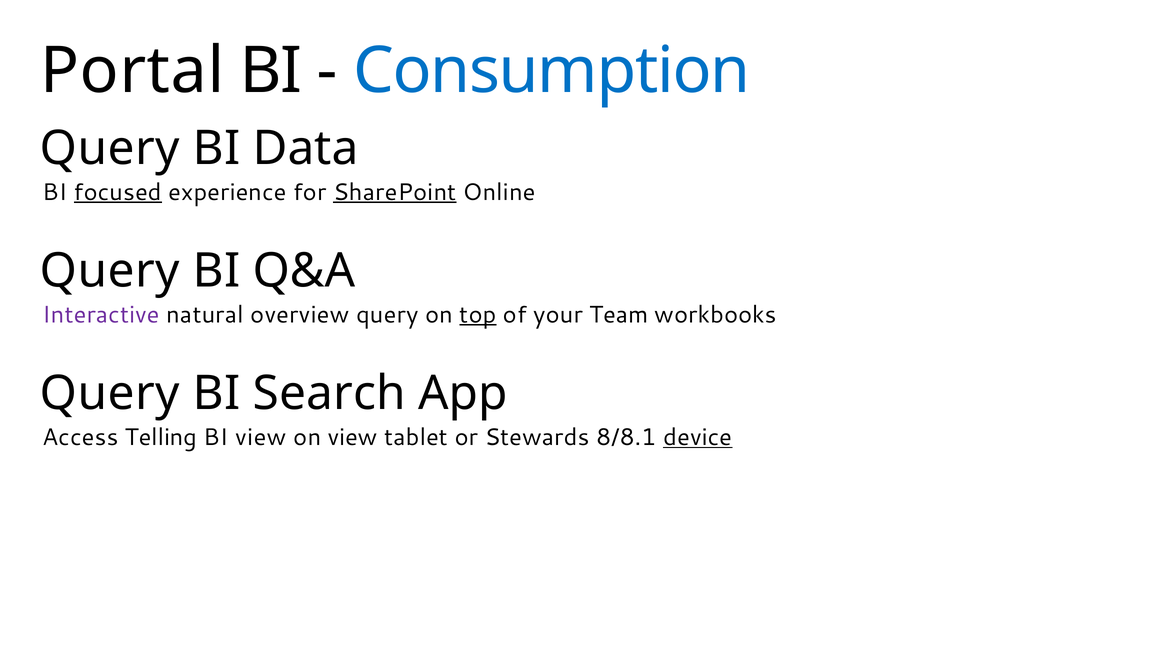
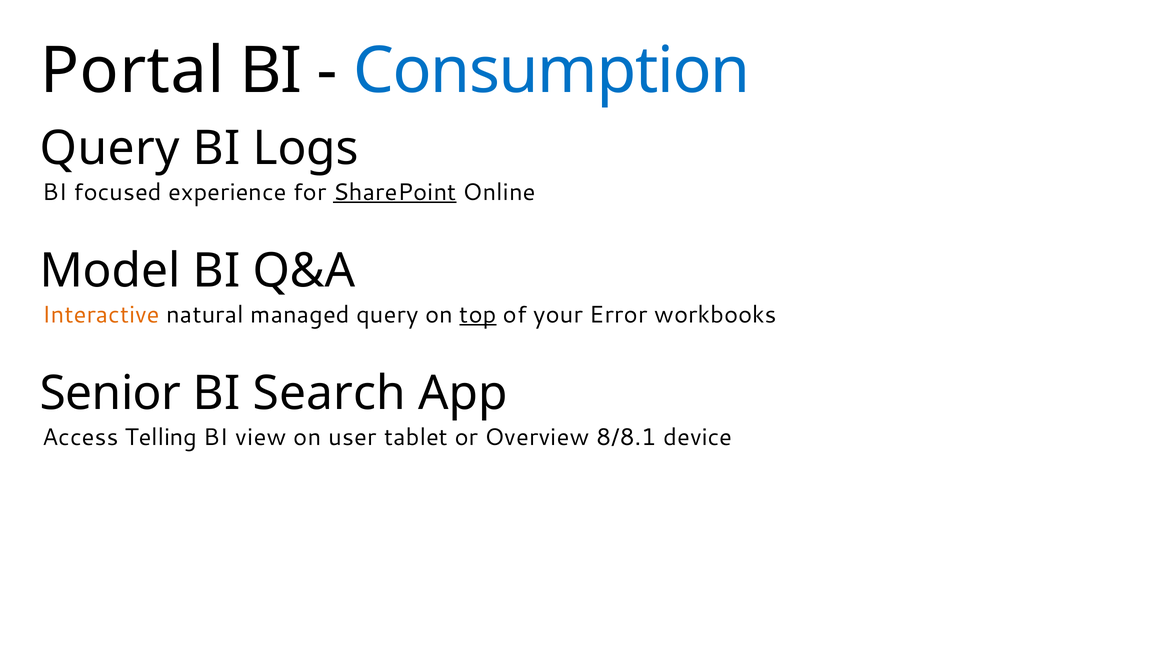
Data: Data -> Logs
focused underline: present -> none
Query at (110, 271): Query -> Model
Interactive colour: purple -> orange
overview: overview -> managed
Team: Team -> Error
Query at (110, 393): Query -> Senior
on view: view -> user
Stewards: Stewards -> Overview
device underline: present -> none
